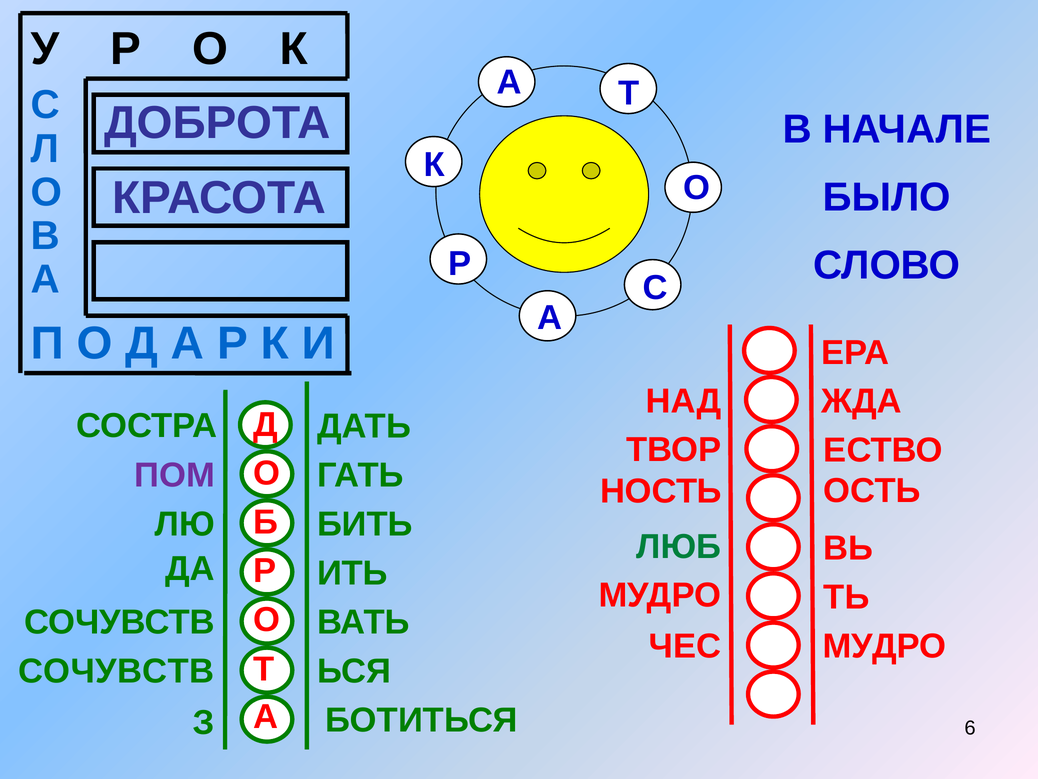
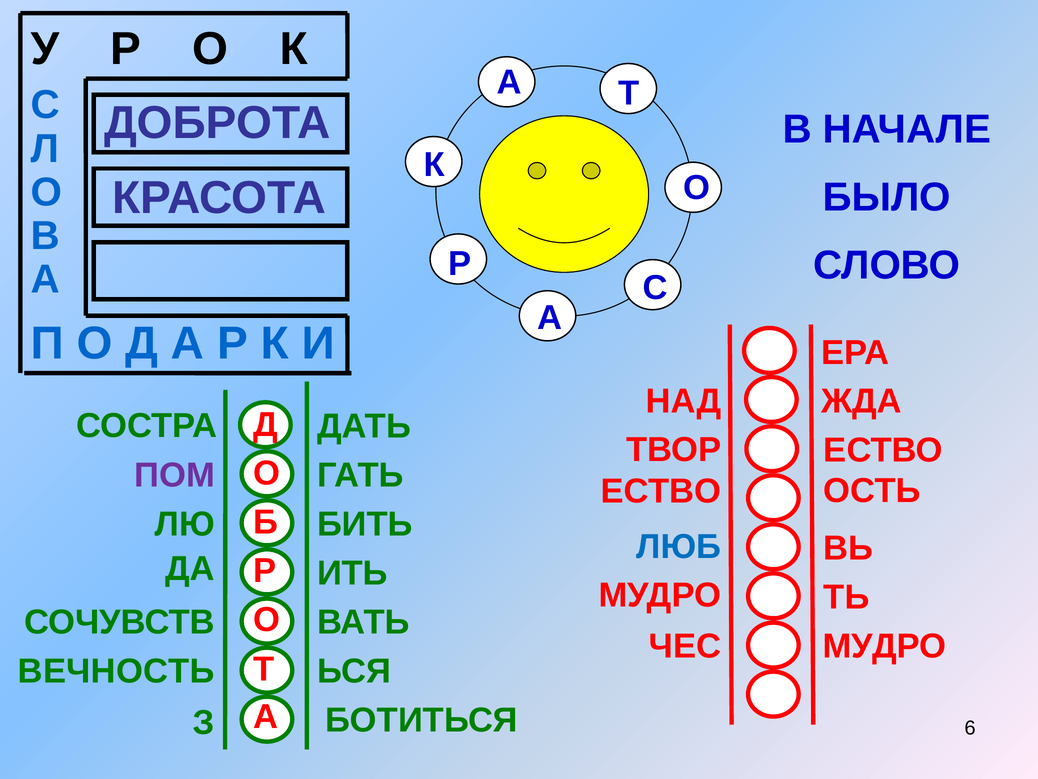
НОСТЬ at (661, 491): НОСТЬ -> ЕСТВО
ЛЮБ colour: green -> blue
СОЧУВСТВ at (116, 671): СОЧУВСТВ -> ВЕЧНОСТЬ
